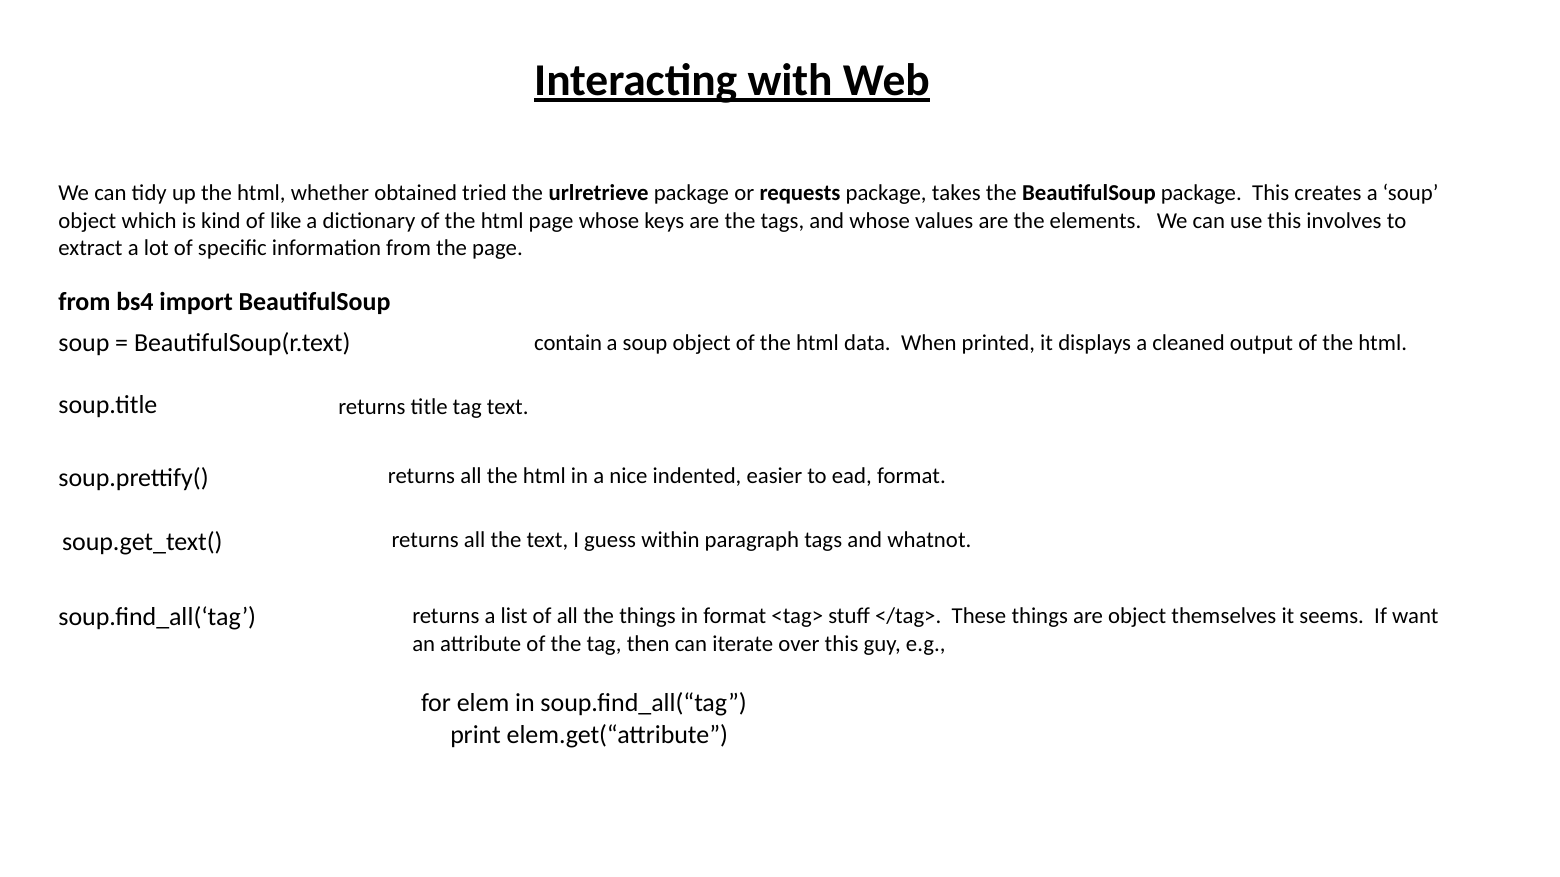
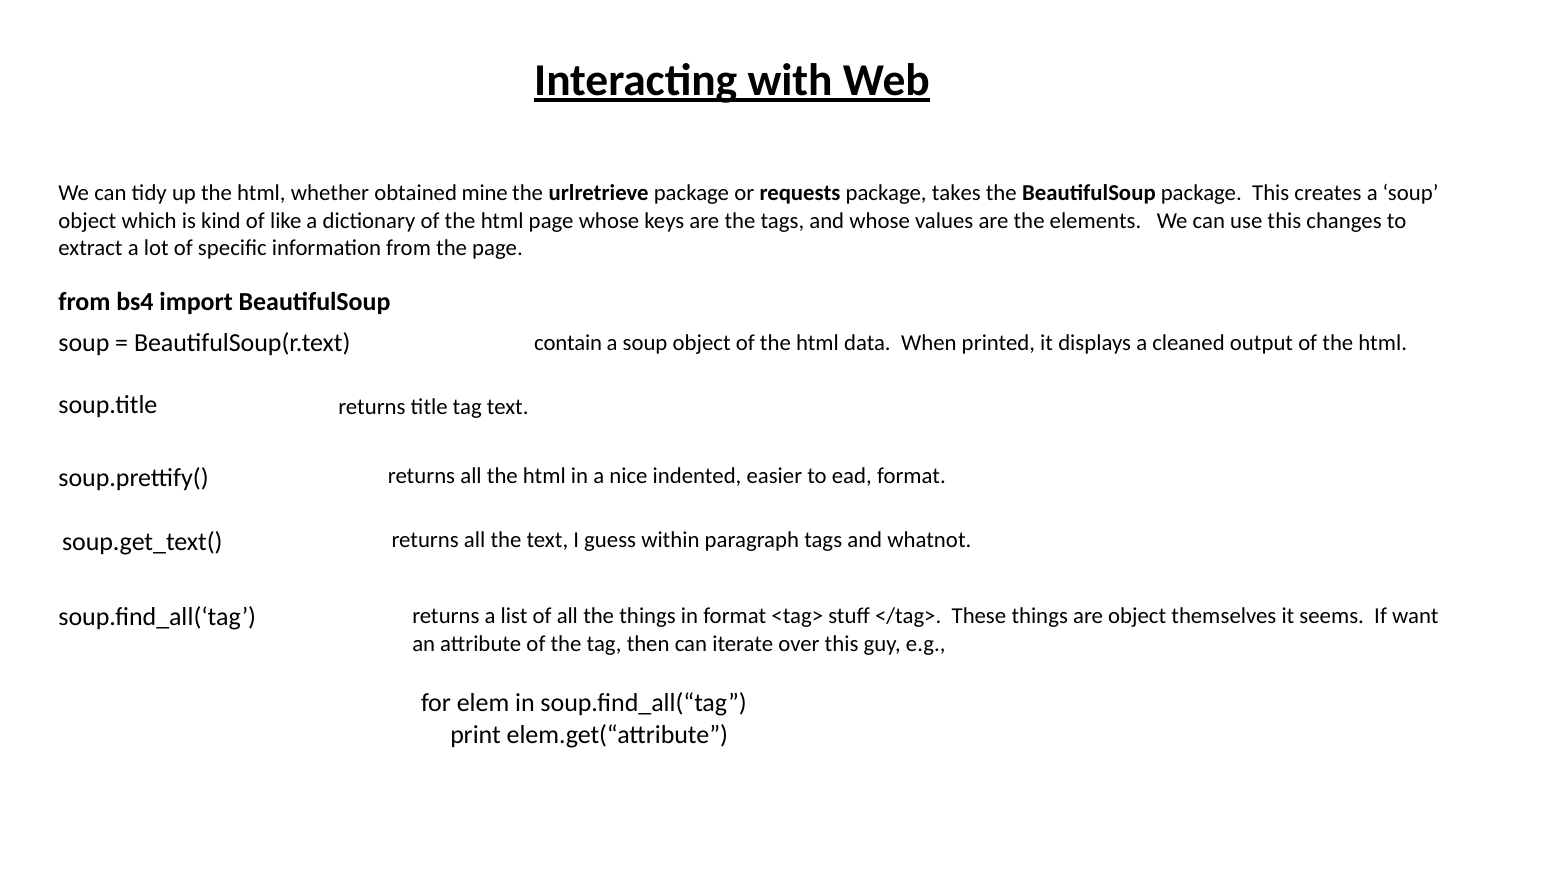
tried: tried -> mine
involves: involves -> changes
